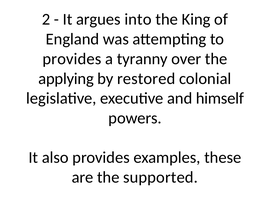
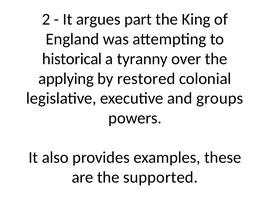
into: into -> part
provides at (72, 59): provides -> historical
himself: himself -> groups
